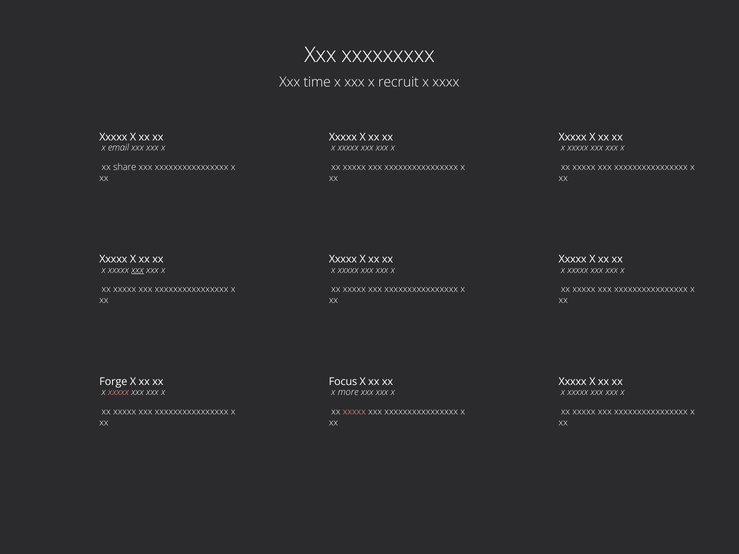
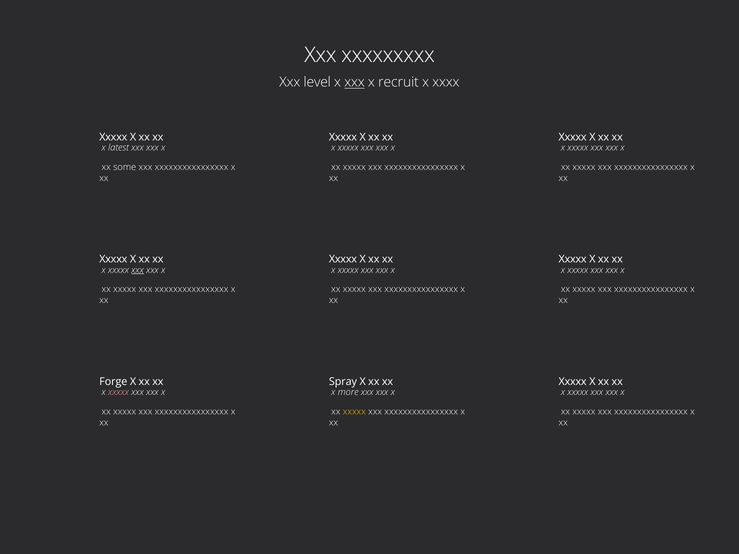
time: time -> level
xxx at (355, 82) underline: none -> present
email: email -> latest
share: share -> some
Focus: Focus -> Spray
xxxxx at (354, 412) colour: pink -> yellow
